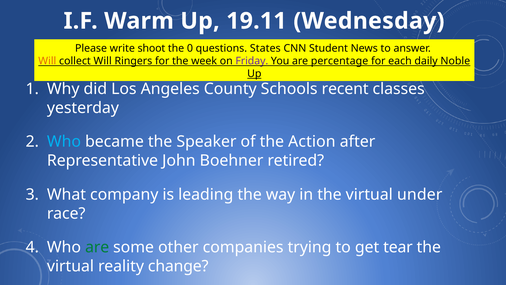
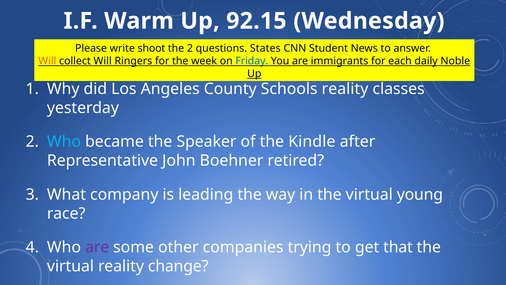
19.11: 19.11 -> 92.15
the 0: 0 -> 2
Friday colour: purple -> blue
percentage: percentage -> immigrants
Schools recent: recent -> reality
Action: Action -> Kindle
under: under -> young
are at (97, 247) colour: green -> purple
tear: tear -> that
